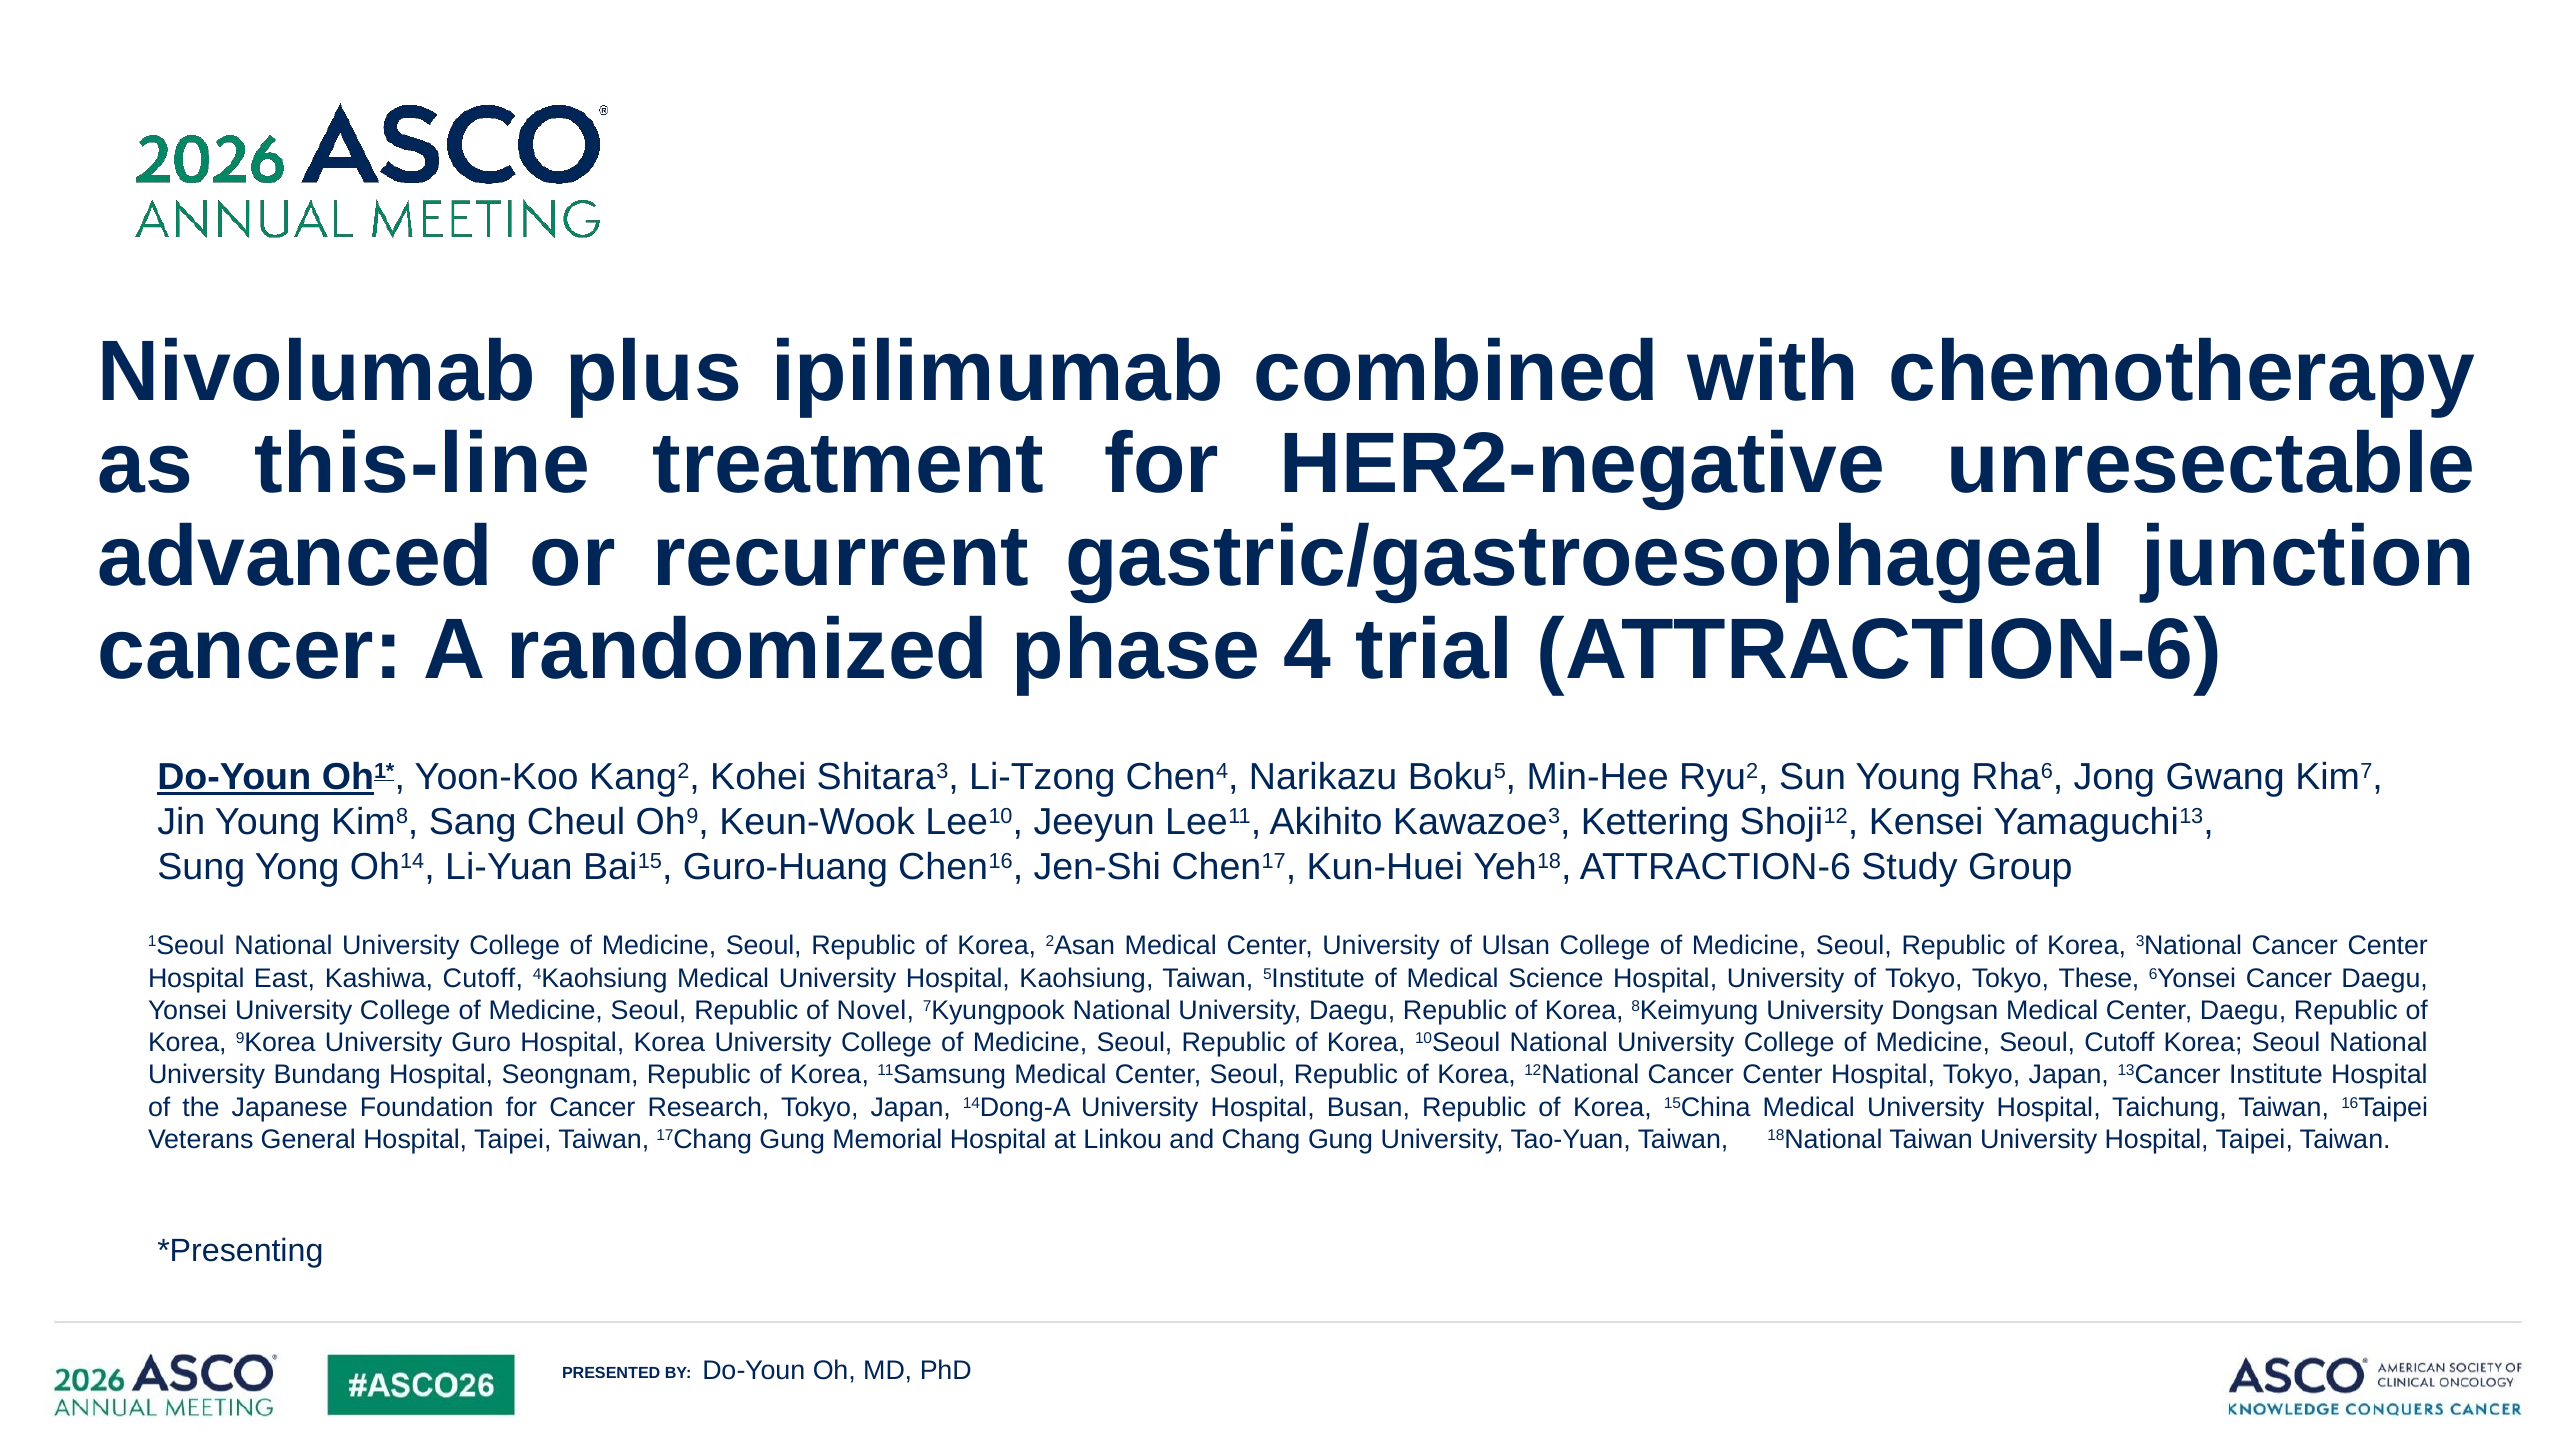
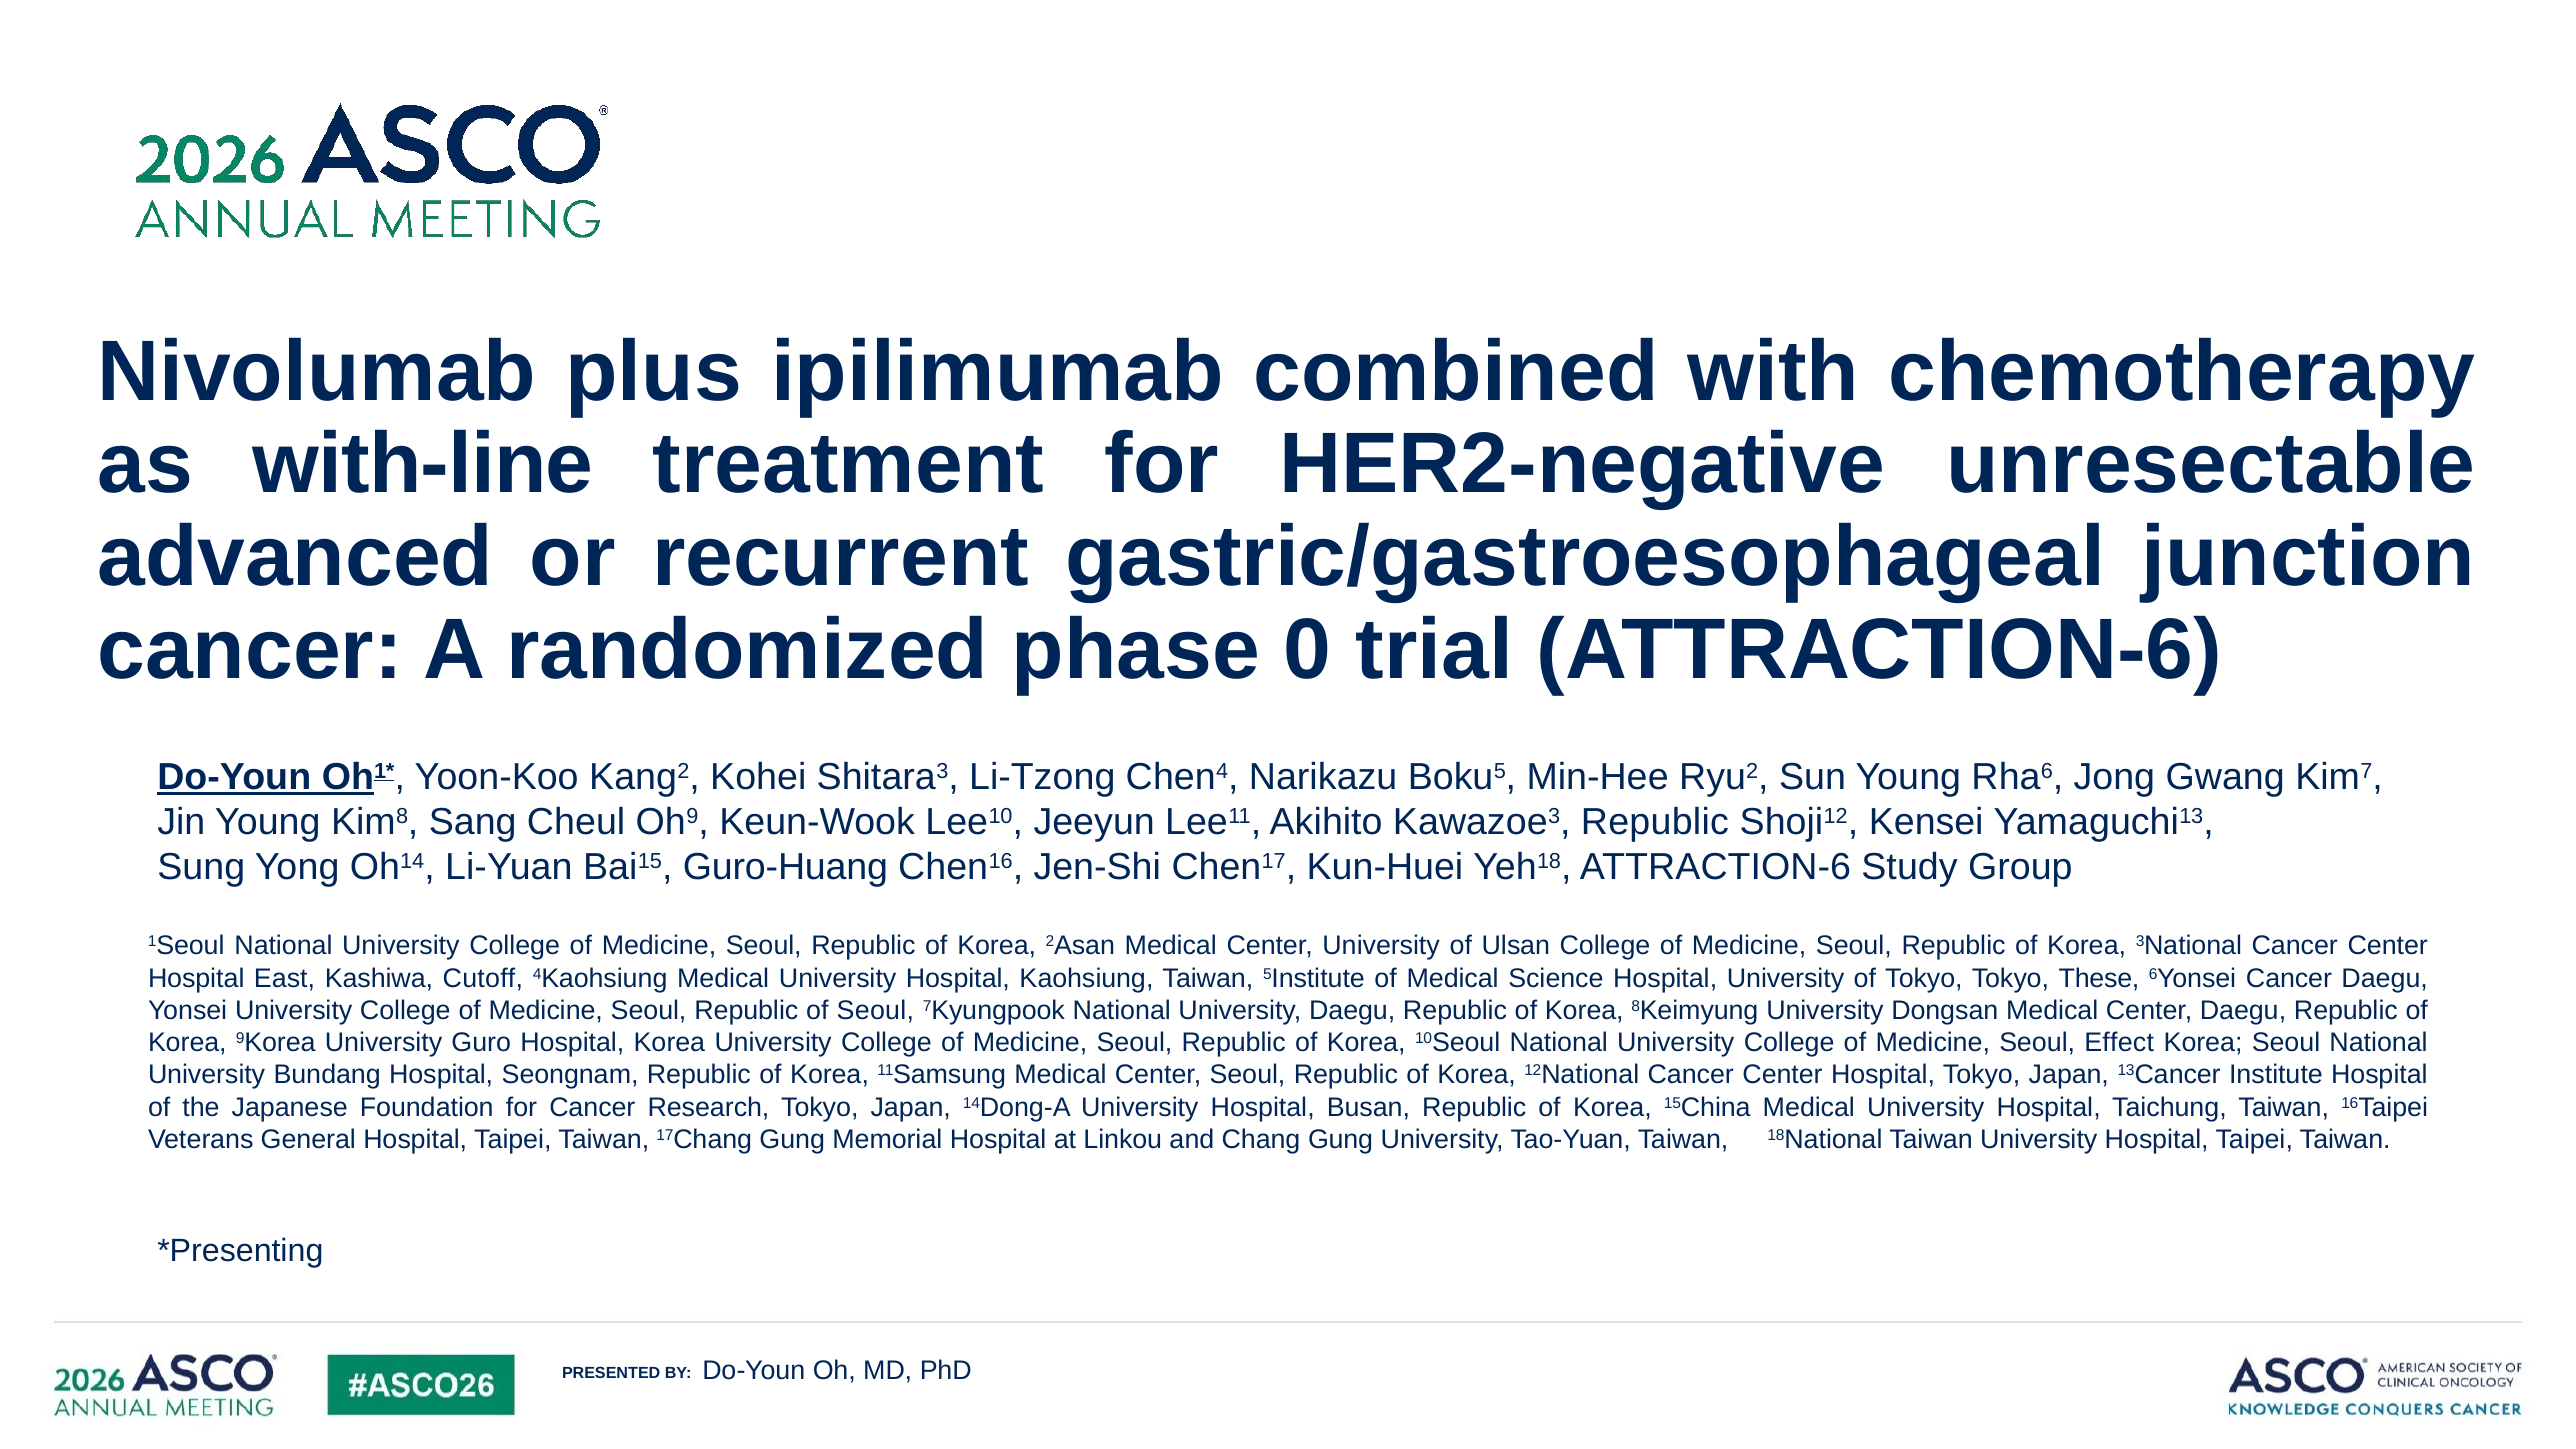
this-line: this-line -> with-line
4: 4 -> 0
Kawazoe3 Kettering: Kettering -> Republic
of Novel: Novel -> Seoul
Seoul Cutoff: Cutoff -> Effect
